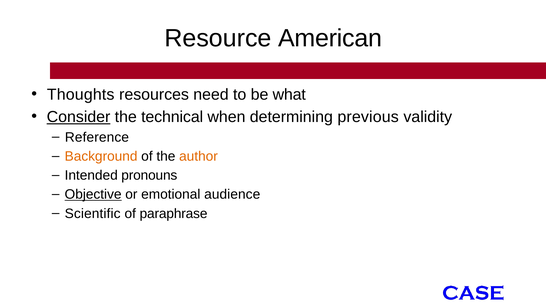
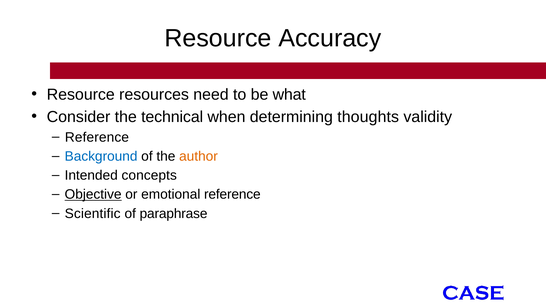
American: American -> Accuracy
Thoughts at (81, 95): Thoughts -> Resource
Consider underline: present -> none
previous: previous -> thoughts
Background colour: orange -> blue
pronouns: pronouns -> concepts
emotional audience: audience -> reference
